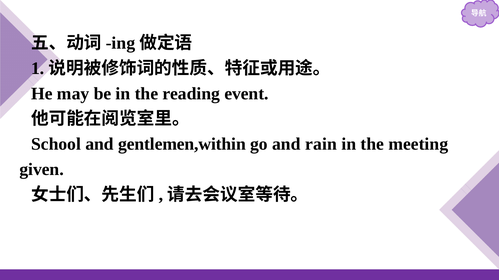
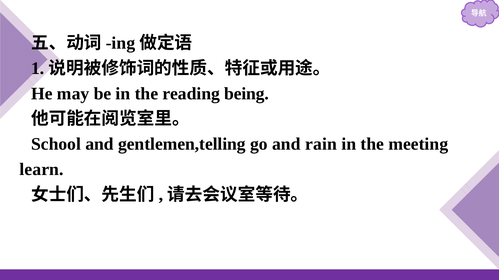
event: event -> being
gentlemen,within: gentlemen,within -> gentlemen,telling
given: given -> learn
